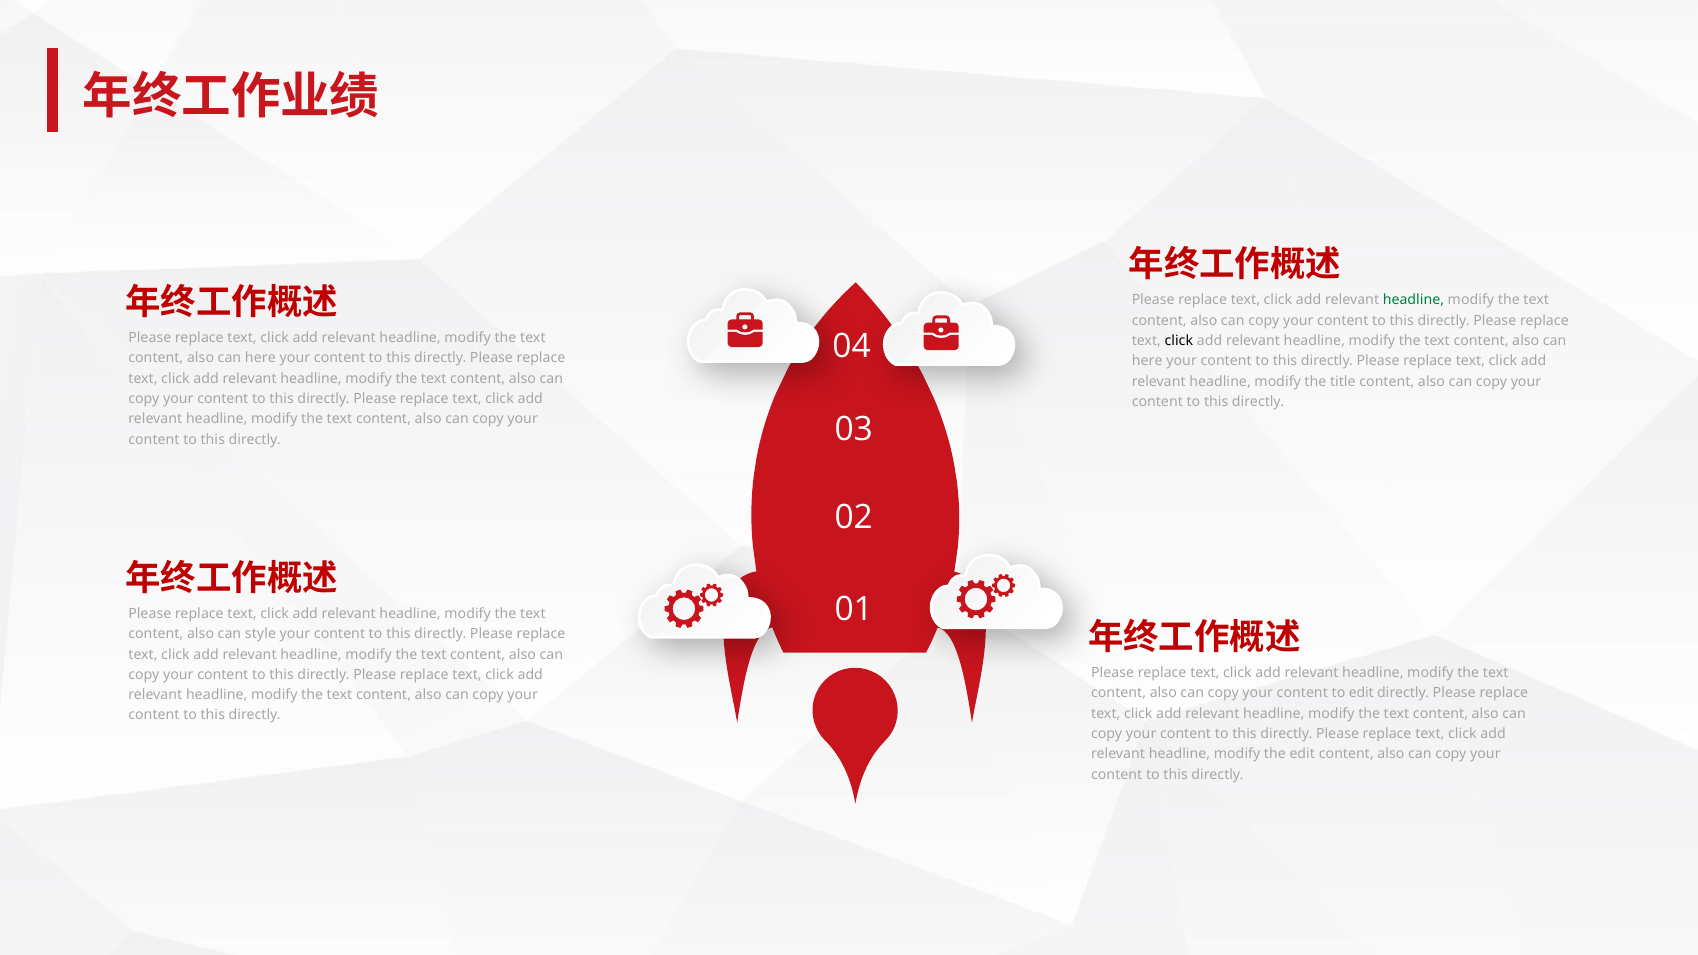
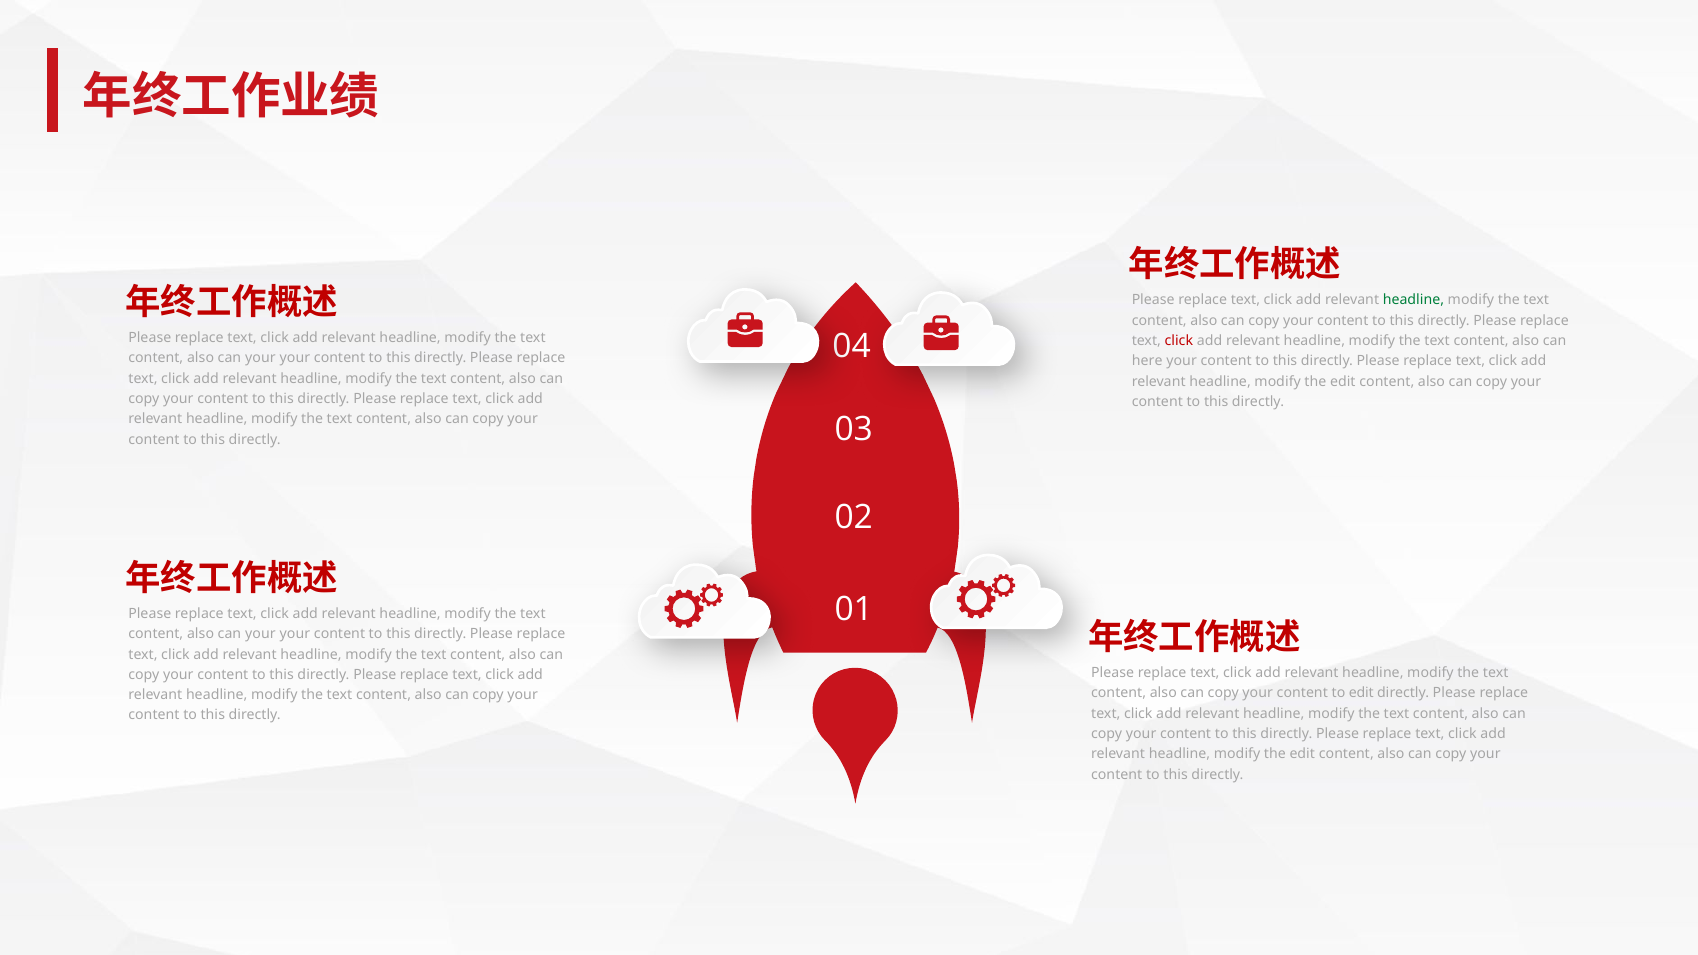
click at (1179, 341) colour: black -> red
here at (260, 358): here -> your
title at (1343, 381): title -> edit
style at (260, 634): style -> your
